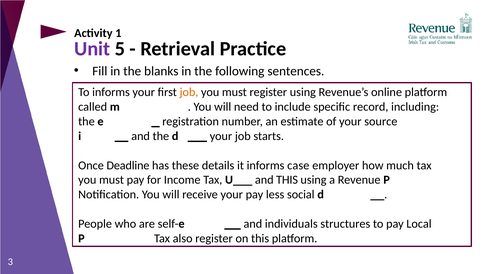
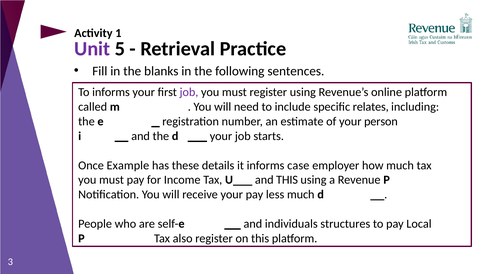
job at (189, 92) colour: orange -> purple
record: record -> relates
source: source -> person
Deadline: Deadline -> Example
less social: social -> much
